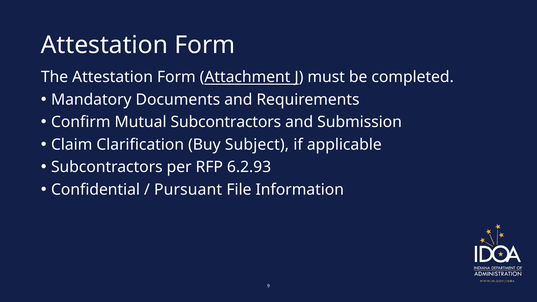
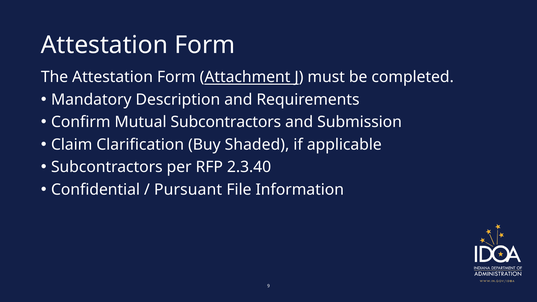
Documents: Documents -> Description
Subject: Subject -> Shaded
6.2.93: 6.2.93 -> 2.3.40
